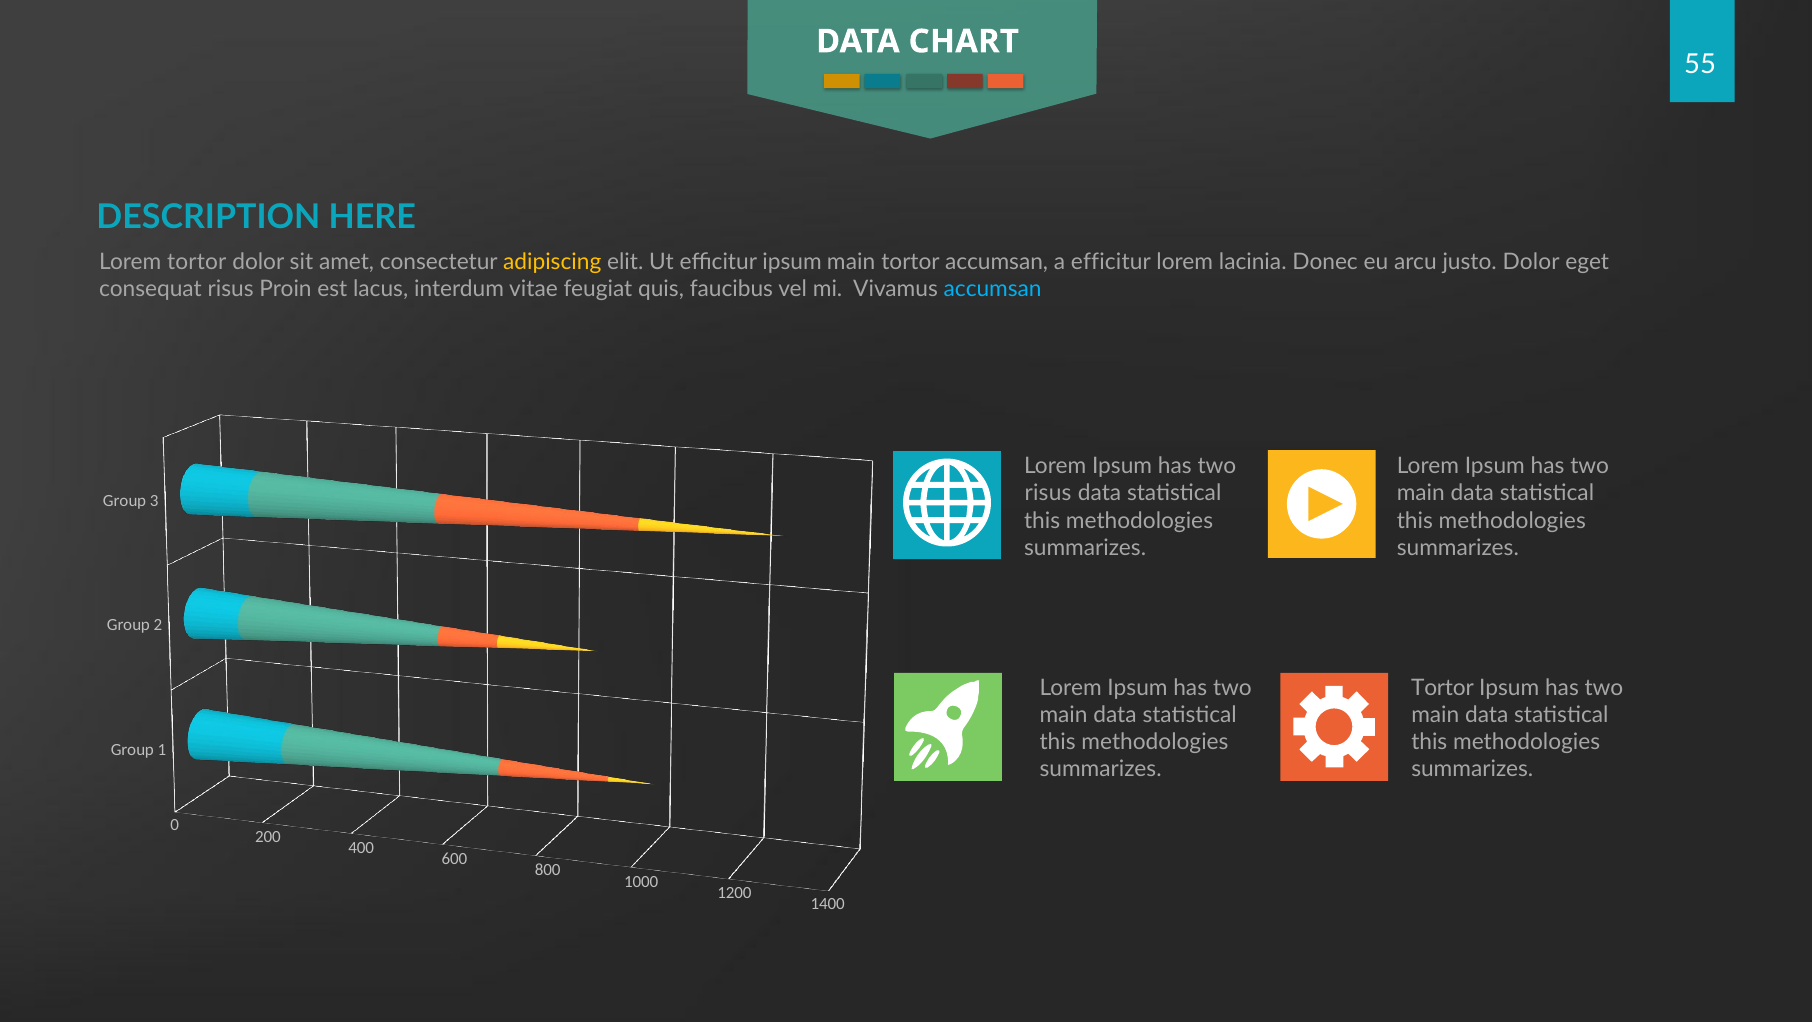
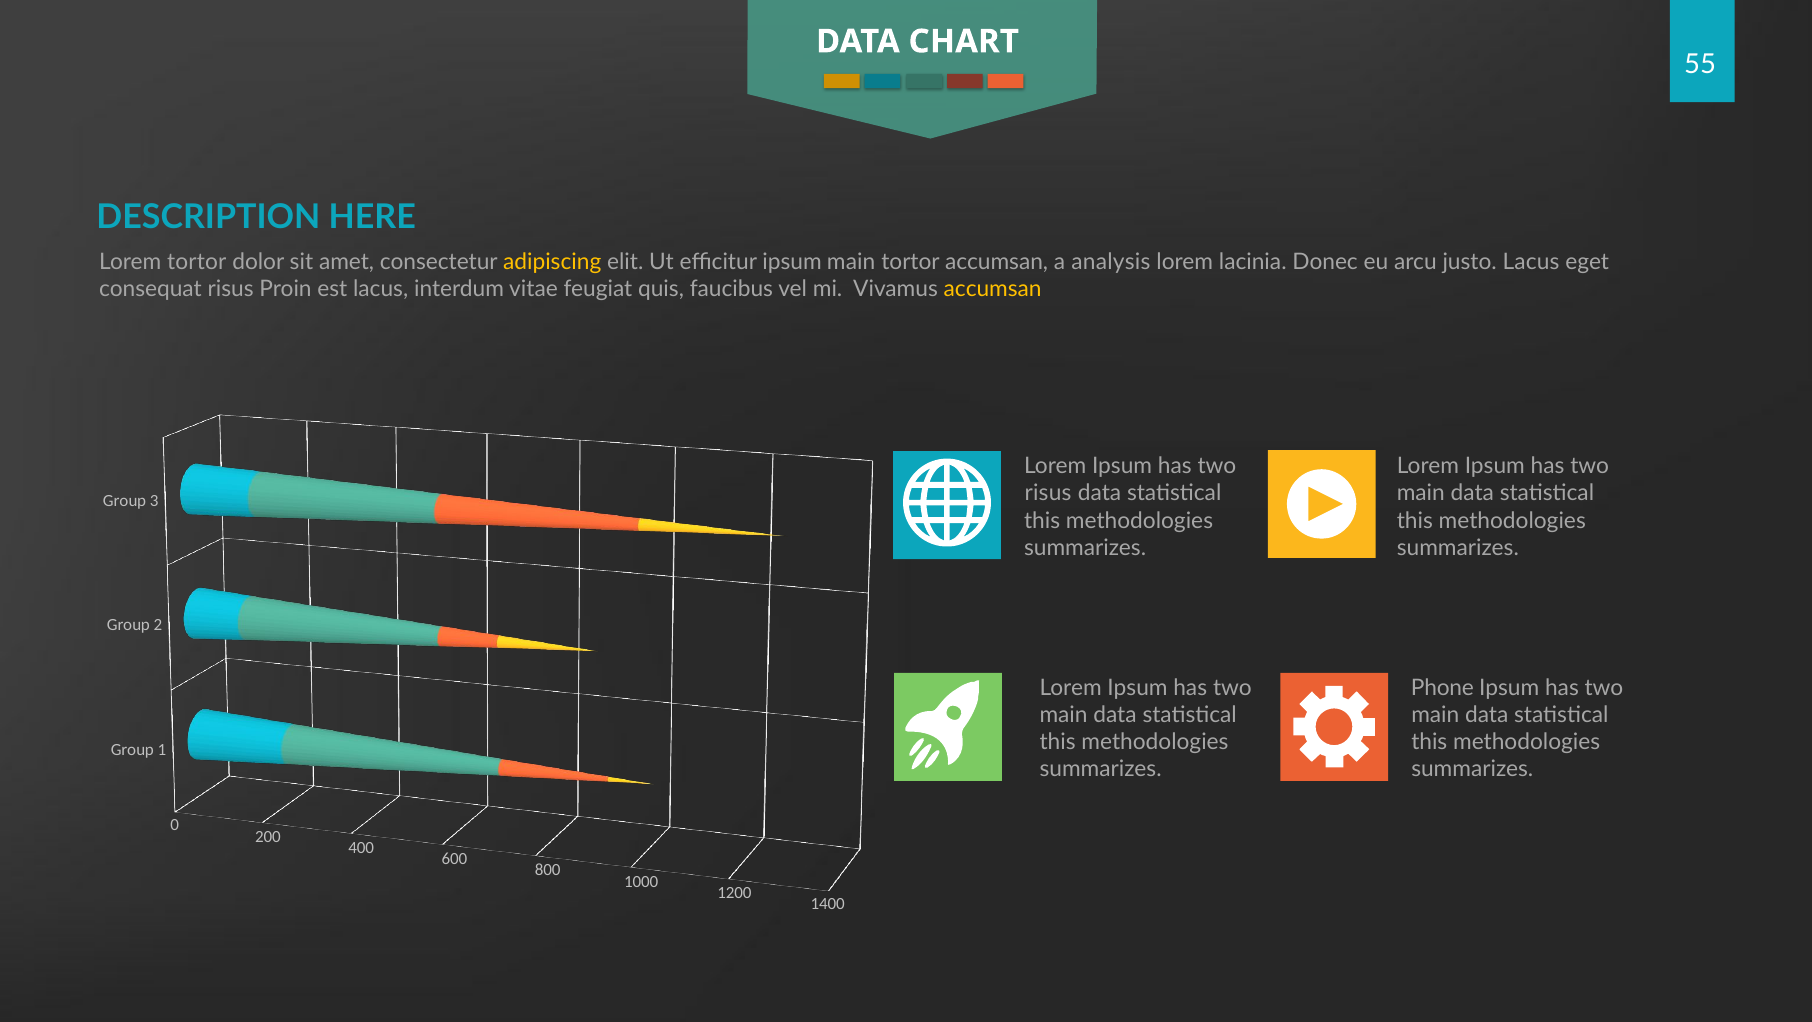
a efficitur: efficitur -> analysis
justo Dolor: Dolor -> Lacus
accumsan at (993, 289) colour: light blue -> yellow
Tortor at (1442, 688): Tortor -> Phone
